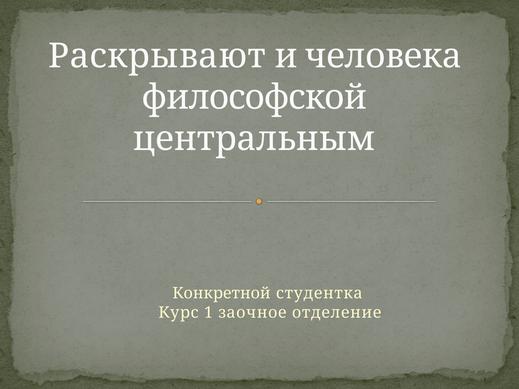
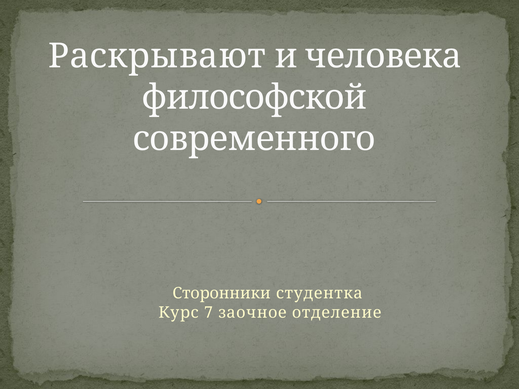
центральным: центральным -> современного
Конкретной: Конкретной -> Сторонники
1: 1 -> 7
